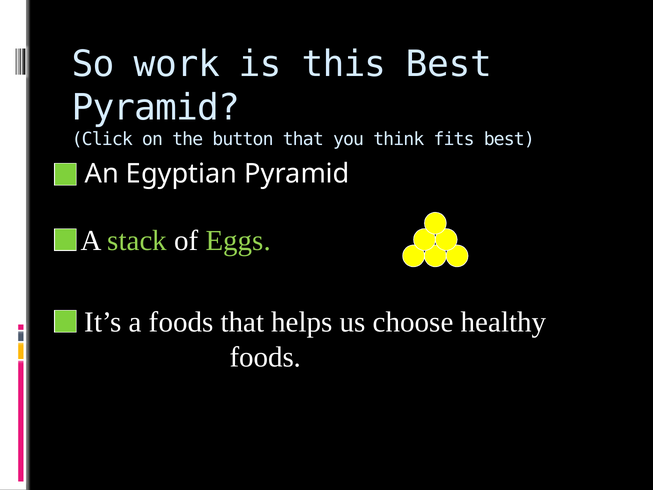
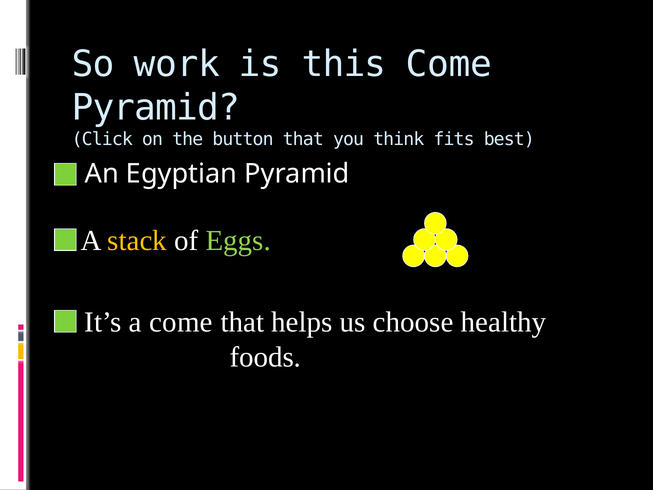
this Best: Best -> Come
stack colour: light green -> yellow
a foods: foods -> come
